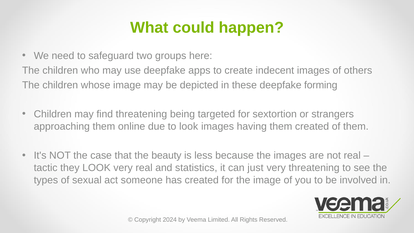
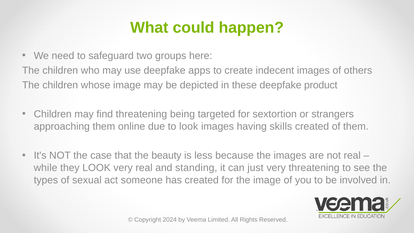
forming: forming -> product
having them: them -> skills
tactic: tactic -> while
statistics: statistics -> standing
